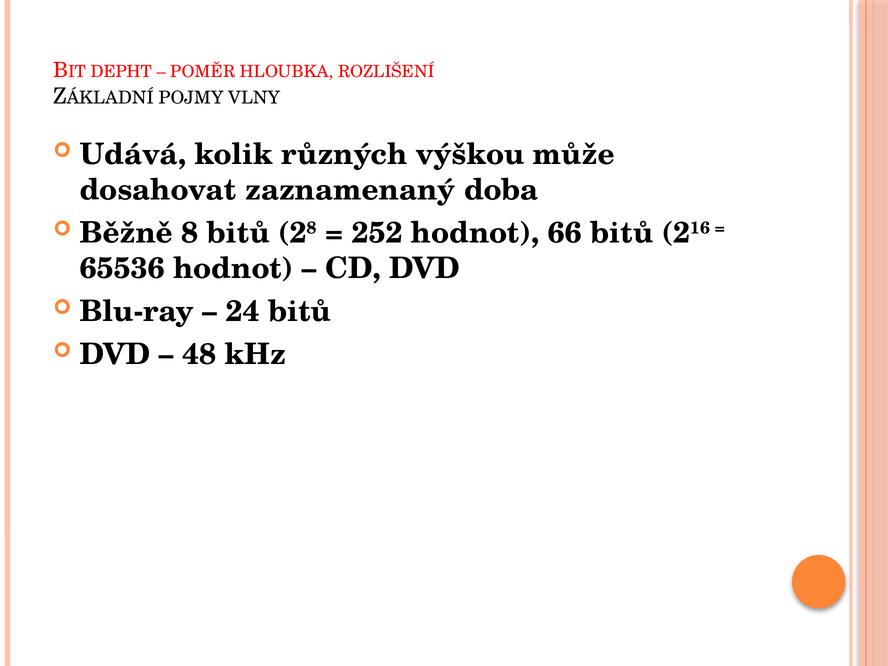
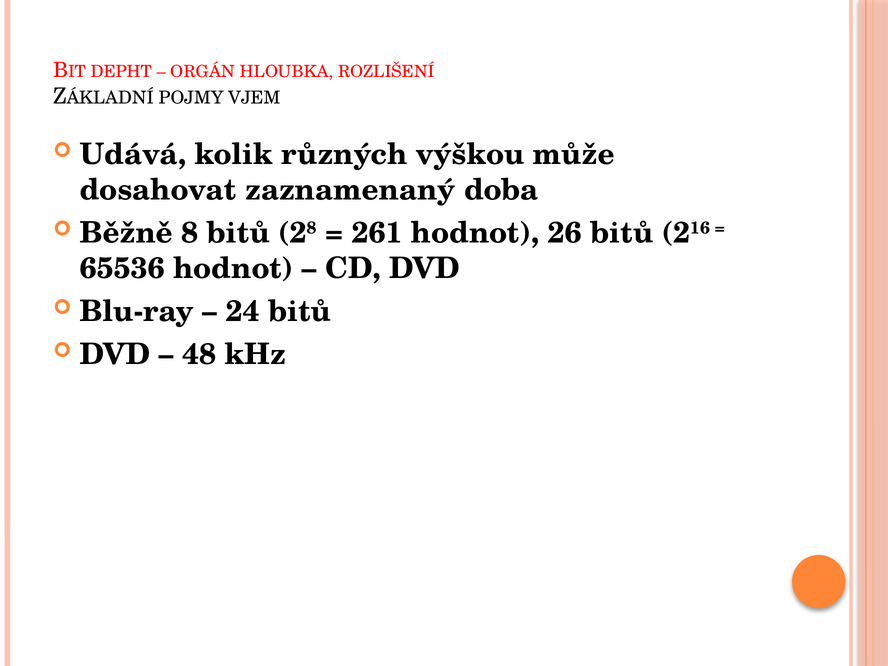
POMĚR: POMĚR -> ORGÁN
VLNY: VLNY -> VJEM
252: 252 -> 261
66: 66 -> 26
